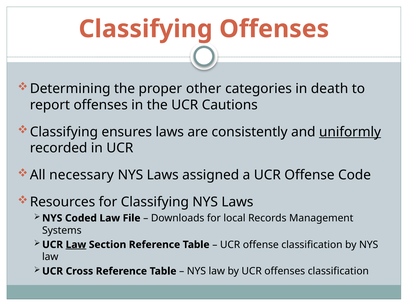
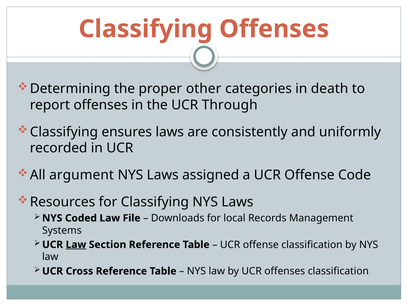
Cautions: Cautions -> Through
uniformly underline: present -> none
necessary: necessary -> argument
